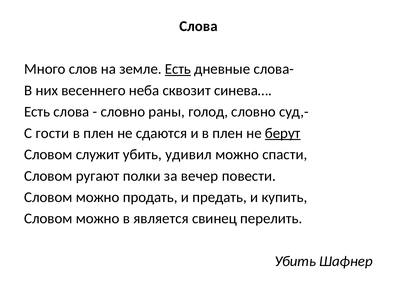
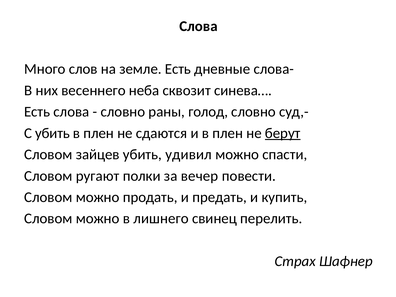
Есть at (178, 69) underline: present -> none
С гости: гости -> убить
служит: служит -> зайцев
является: является -> лишнего
Убить at (295, 261): Убить -> Страх
